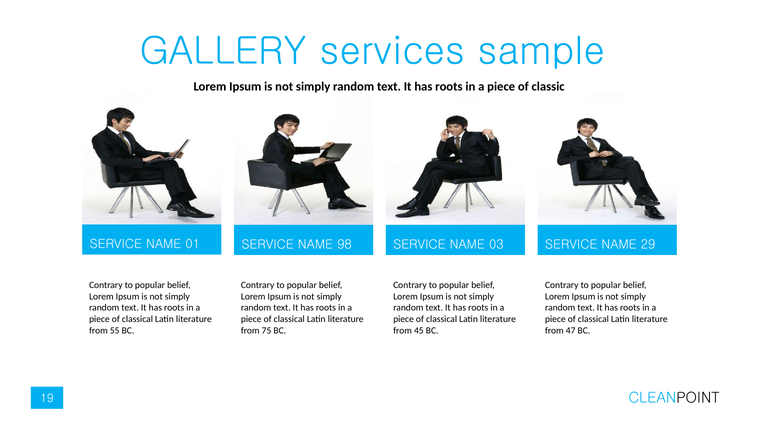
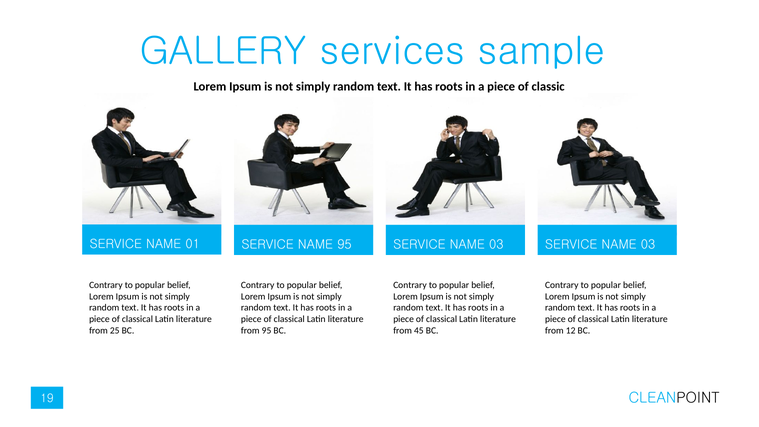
NAME 98: 98 -> 95
03 SERVICE NAME 29: 29 -> 03
55: 55 -> 25
from 75: 75 -> 95
47: 47 -> 12
